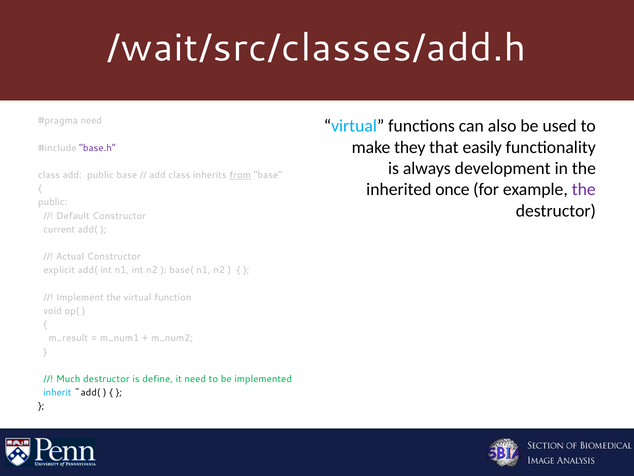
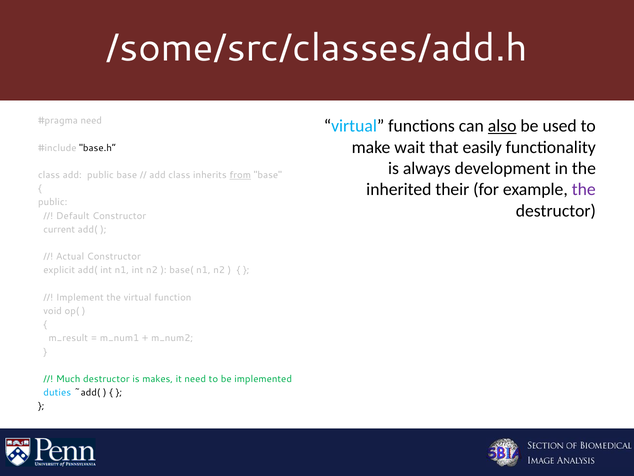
/wait/src/classes/add.h: /wait/src/classes/add.h -> /some/src/classes/add.h
also underline: none -> present
they: they -> wait
base.h“ colour: purple -> black
once: once -> their
define: define -> makes
inherit: inherit -> duties
